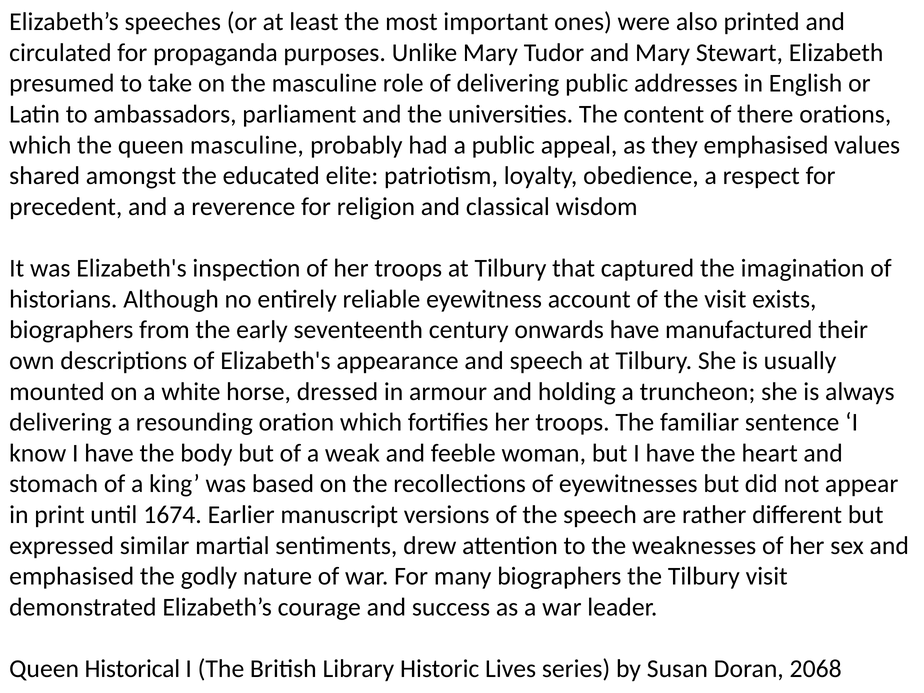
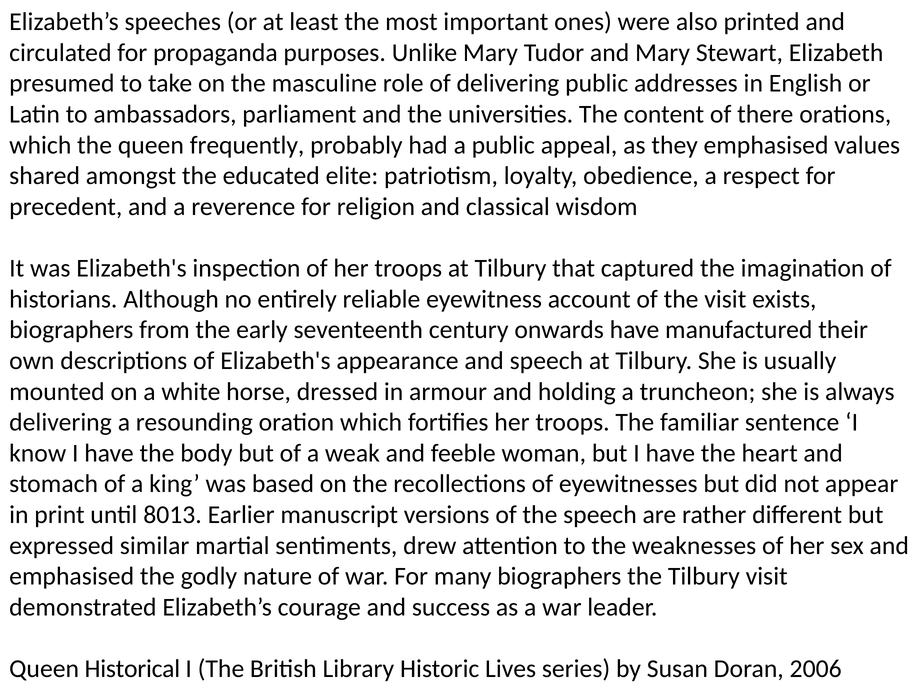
queen masculine: masculine -> frequently
1674: 1674 -> 8013
2068: 2068 -> 2006
